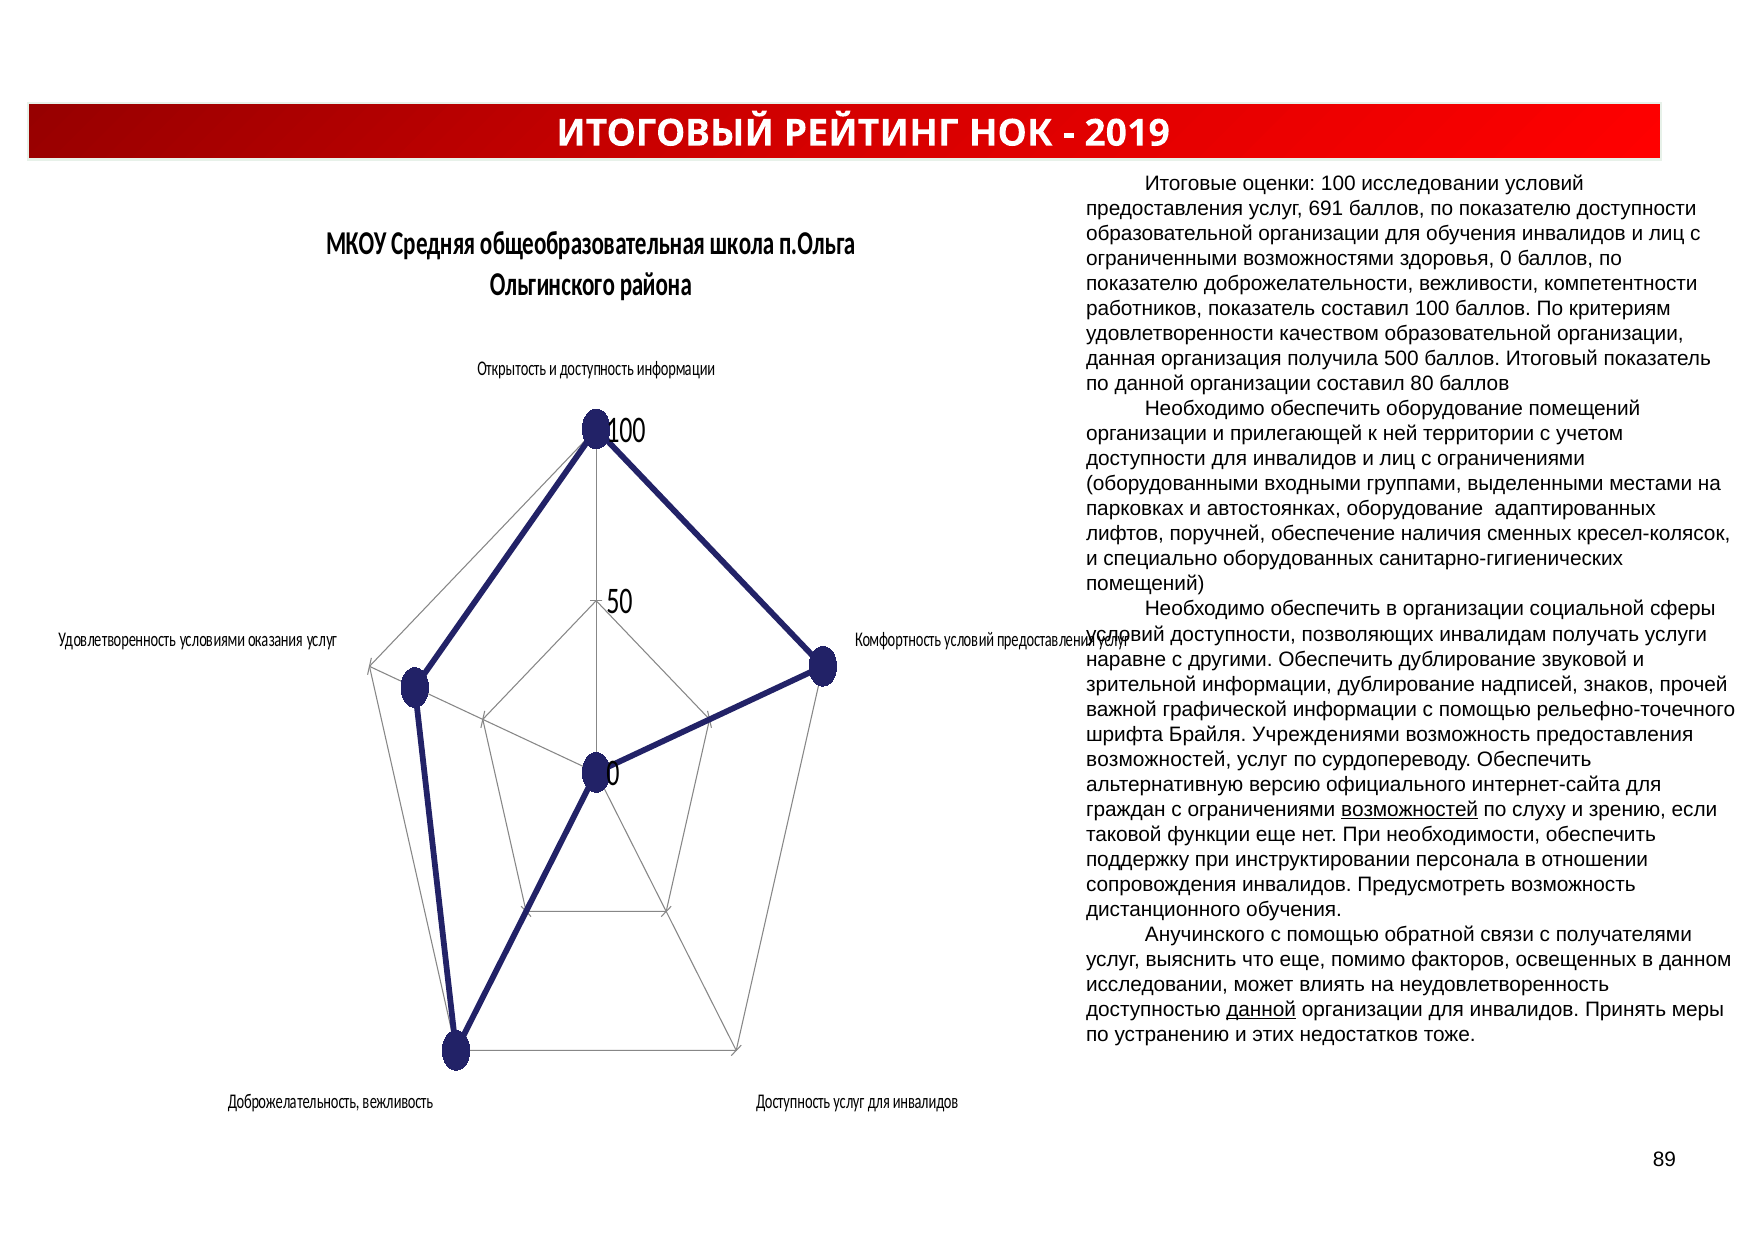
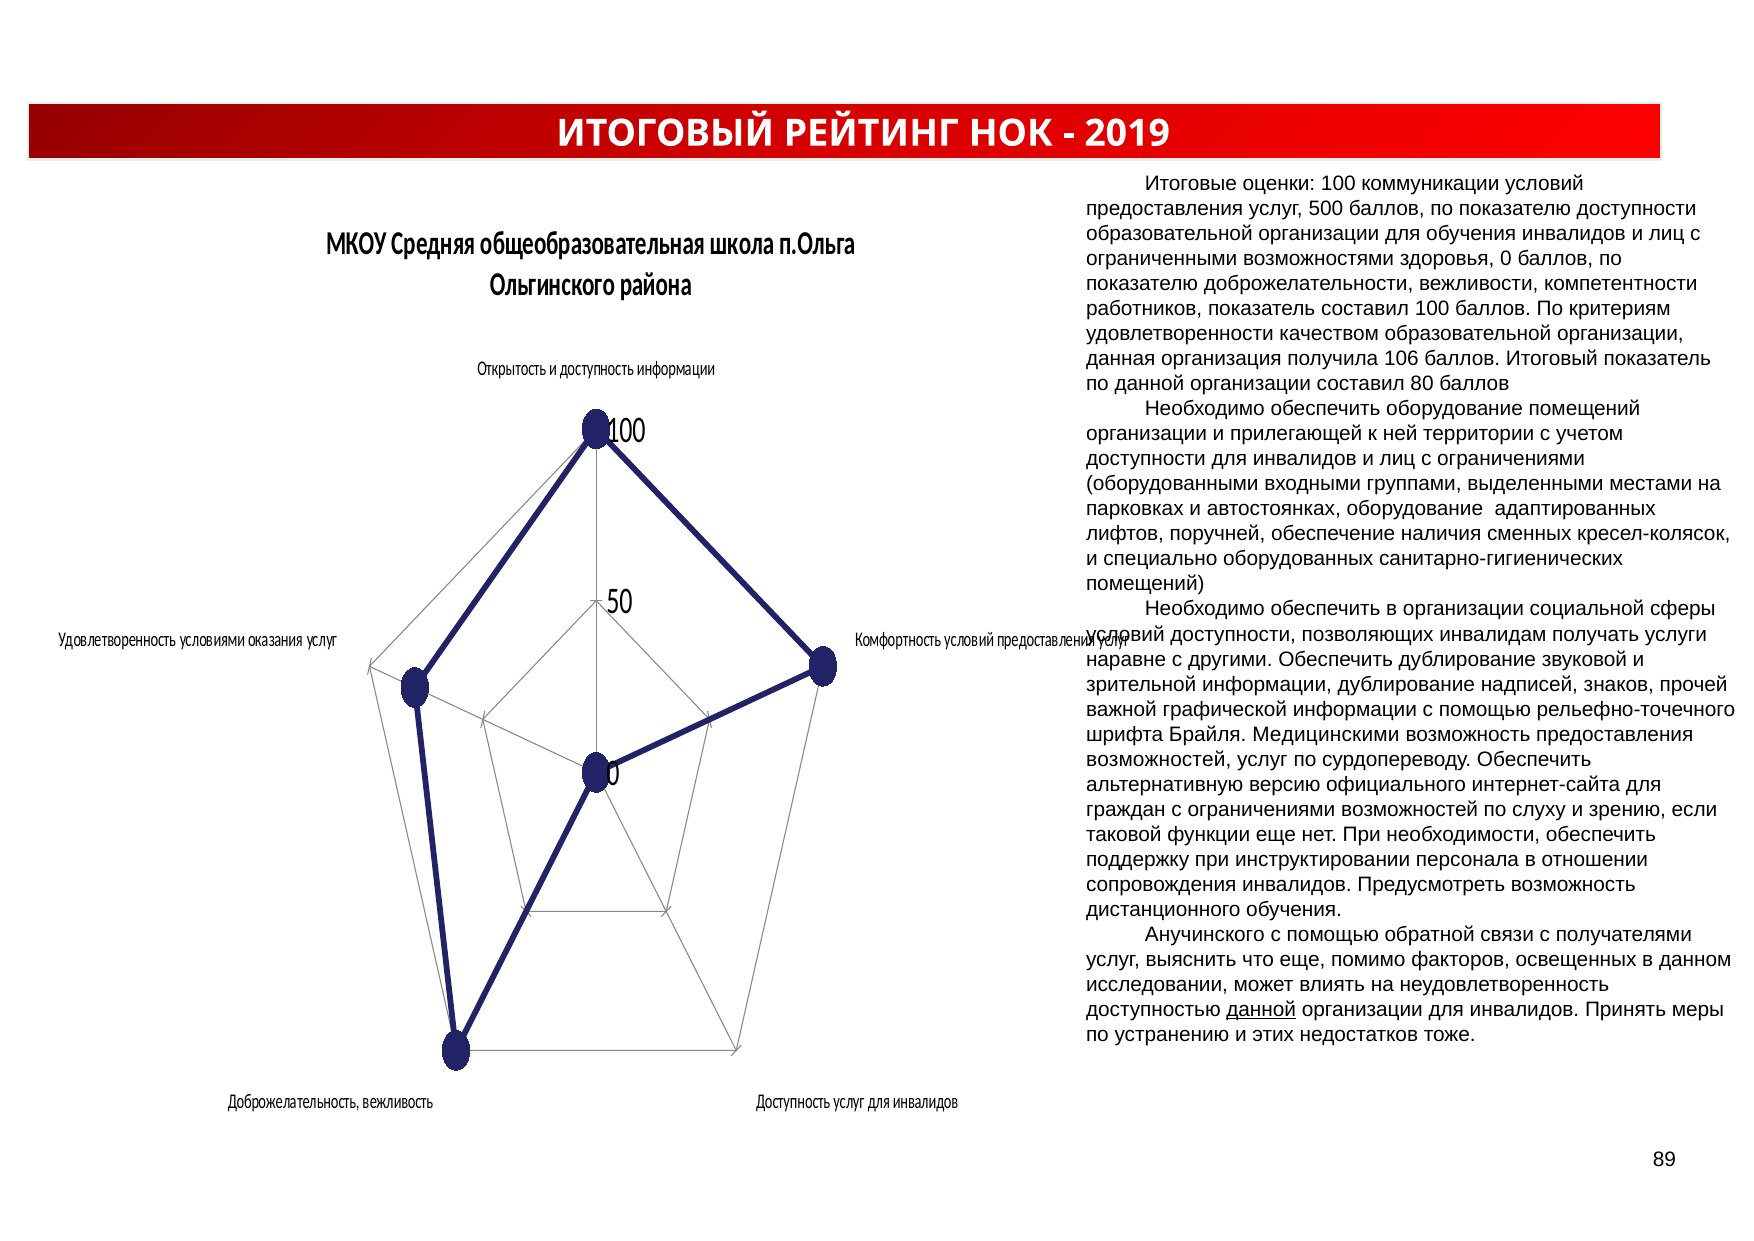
100 исследовании: исследовании -> коммуникации
691: 691 -> 500
500: 500 -> 106
Учреждениями: Учреждениями -> Медицинскими
возможностей at (1410, 809) underline: present -> none
